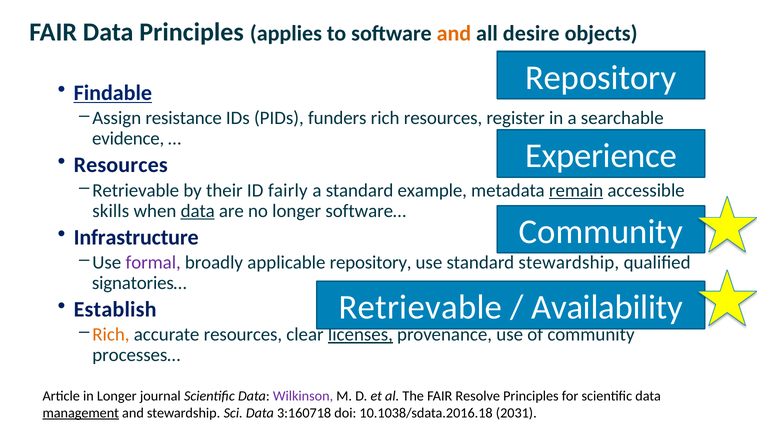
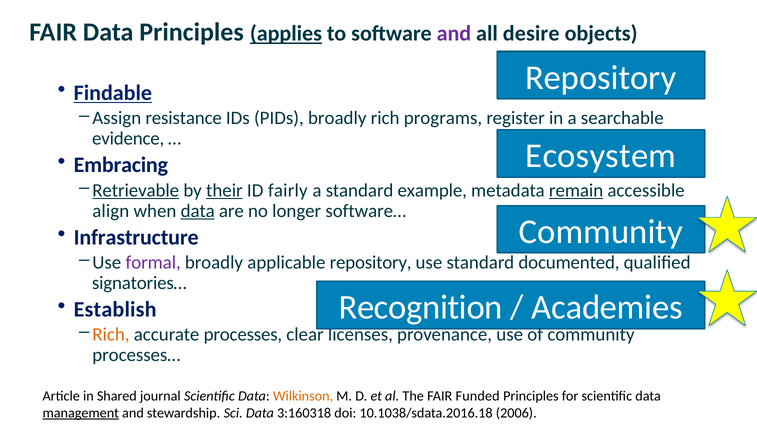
applies underline: none -> present
and at (454, 34) colour: orange -> purple
PIDs funders: funders -> broadly
rich resources: resources -> programs
Experience: Experience -> Ecosystem
Resources at (121, 165): Resources -> Embracing
Retrievable at (136, 190) underline: none -> present
their underline: none -> present
skills: skills -> align
standard stewardship: stewardship -> documented
Retrievable at (420, 307): Retrievable -> Recognition
Availability: Availability -> Academies
accurate resources: resources -> processes
licenses underline: present -> none
in Longer: Longer -> Shared
Wilkinson colour: purple -> orange
Resolve: Resolve -> Funded
3:160718: 3:160718 -> 3:160318
2031: 2031 -> 2006
